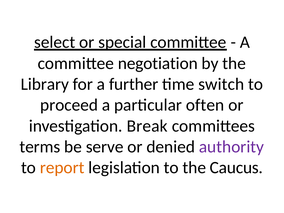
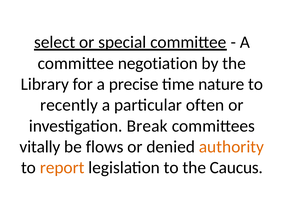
further: further -> precise
switch: switch -> nature
proceed: proceed -> recently
terms: terms -> vitally
serve: serve -> flows
authority colour: purple -> orange
